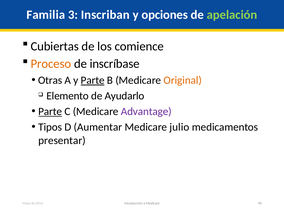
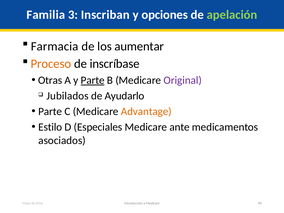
Cubiertas: Cubiertas -> Farmacia
comience: comience -> aumentar
Original colour: orange -> purple
Elemento: Elemento -> Jubilados
Parte at (50, 111) underline: present -> none
Advantage colour: purple -> orange
Tipos: Tipos -> Estilo
Aumentar: Aumentar -> Especiales
julio: julio -> ante
presentar: presentar -> asociados
